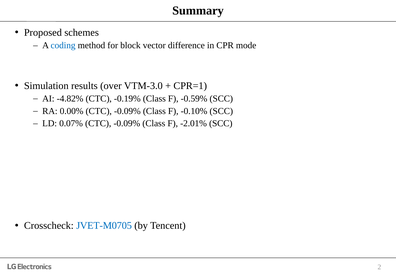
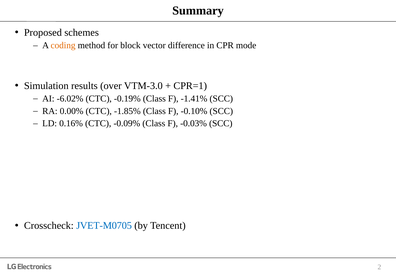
coding colour: blue -> orange
-4.82%: -4.82% -> -6.02%
-0.59%: -0.59% -> -1.41%
0.00% CTC -0.09%: -0.09% -> -1.85%
0.07%: 0.07% -> 0.16%
-2.01%: -2.01% -> -0.03%
